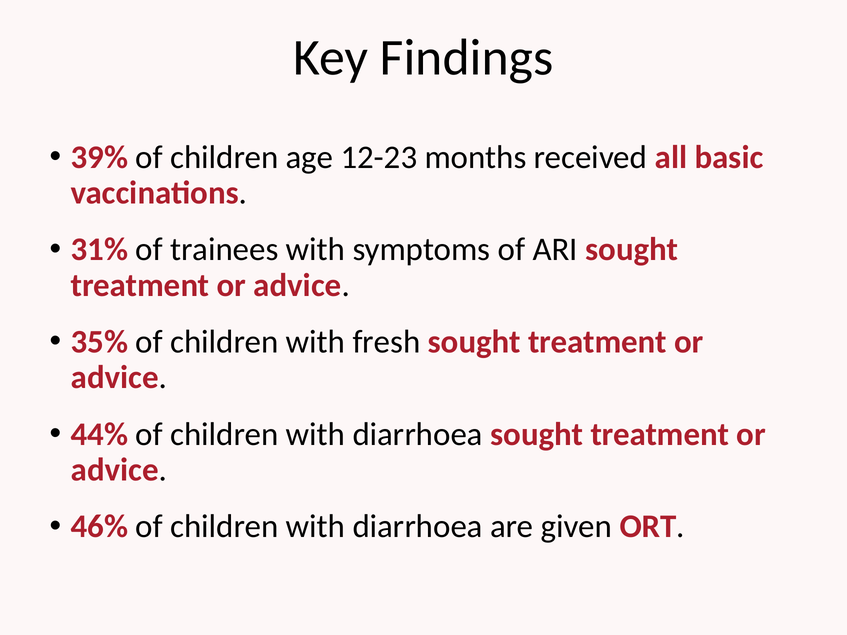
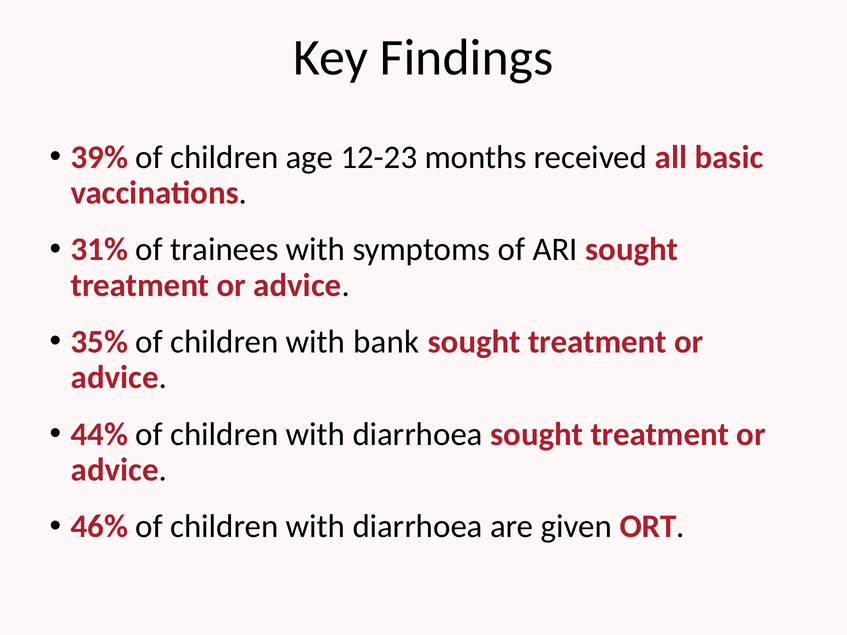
fresh: fresh -> bank
